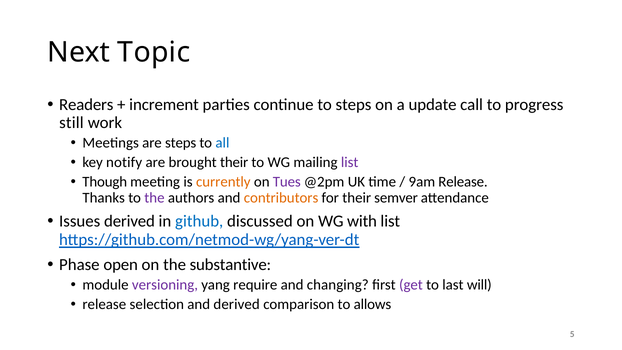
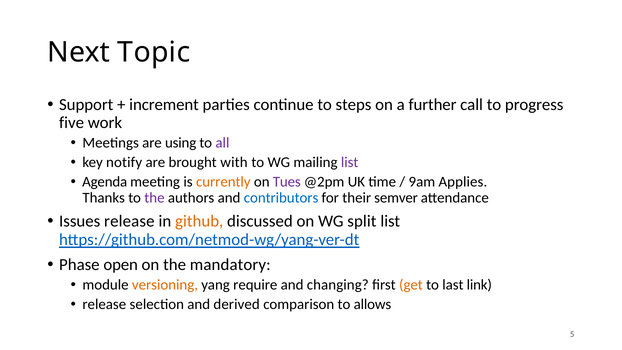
Readers: Readers -> Support
update: update -> further
still: still -> five
are steps: steps -> using
all colour: blue -> purple
brought their: their -> with
Though: Though -> Agenda
9am Release: Release -> Applies
contributors colour: orange -> blue
Issues derived: derived -> release
github colour: blue -> orange
with: with -> split
substantive: substantive -> mandatory
versioning colour: purple -> orange
get colour: purple -> orange
will: will -> link
